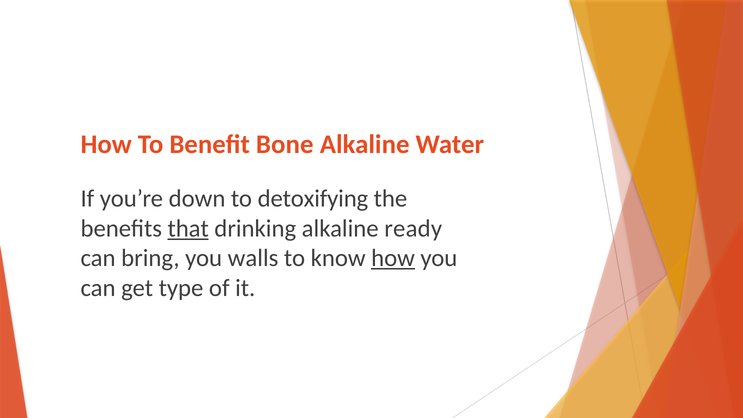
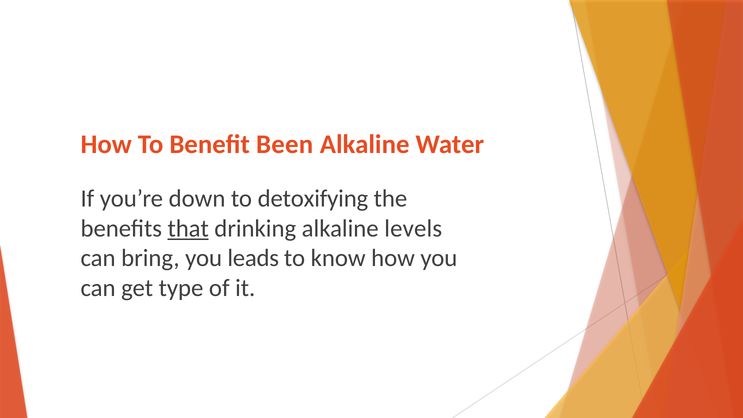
Bone: Bone -> Been
ready: ready -> levels
walls: walls -> leads
how at (393, 258) underline: present -> none
